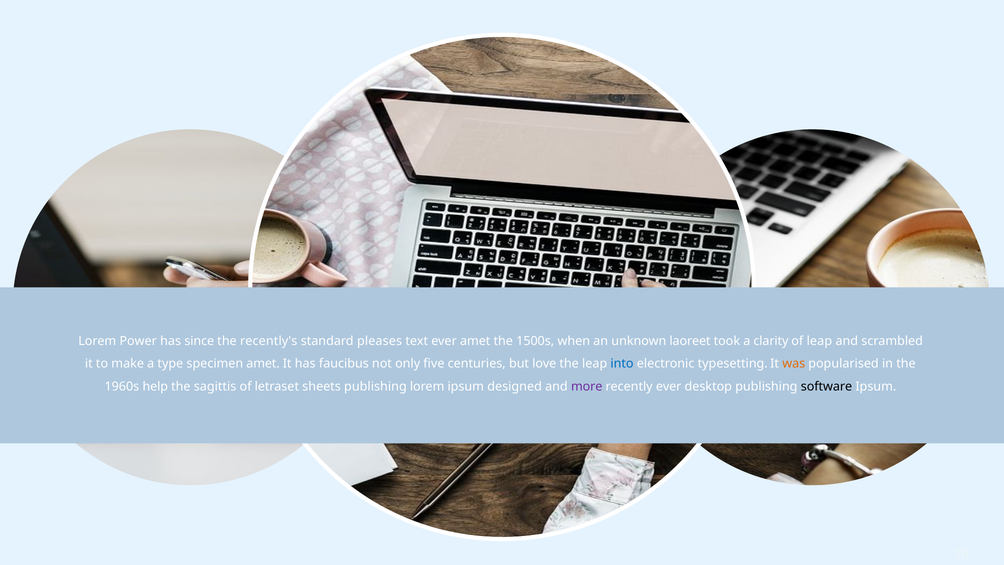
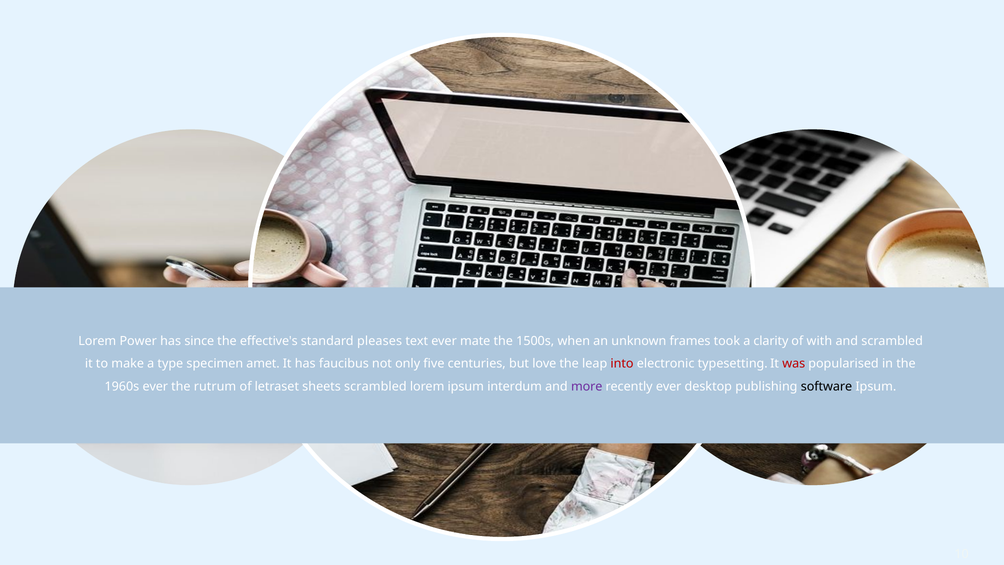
recently's: recently's -> effective's
ever amet: amet -> mate
laoreet: laoreet -> frames
of leap: leap -> with
into colour: blue -> red
was colour: orange -> red
1960s help: help -> ever
sagittis: sagittis -> rutrum
sheets publishing: publishing -> scrambled
designed: designed -> interdum
